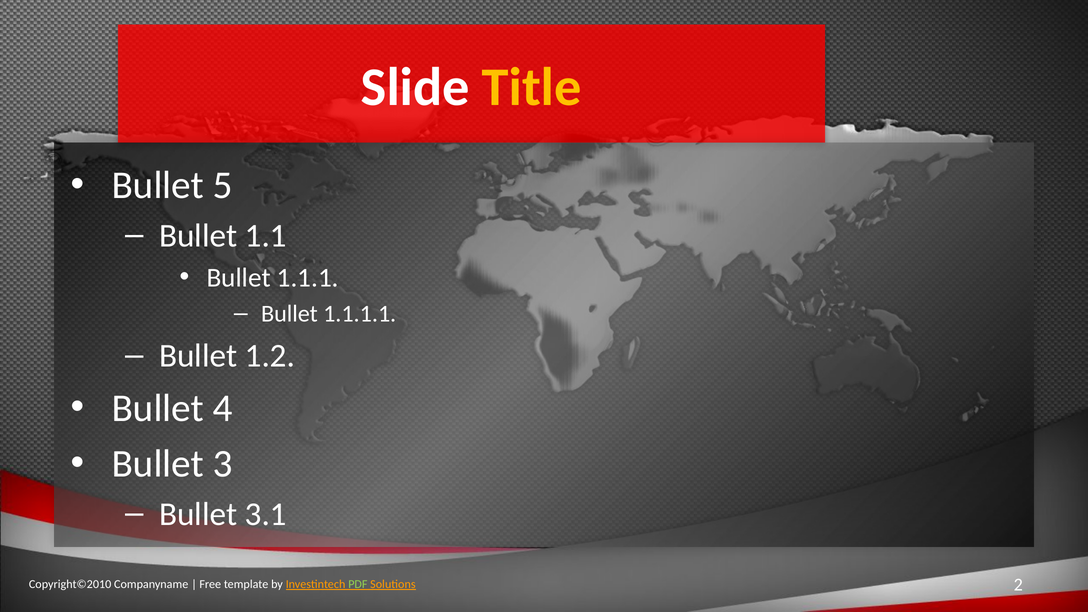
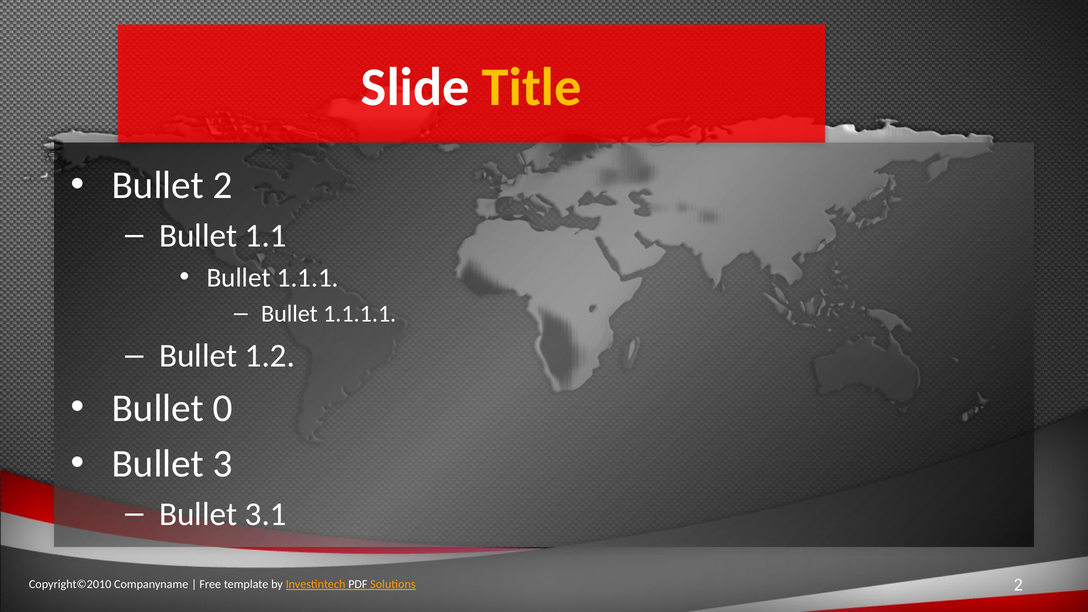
Bullet 5: 5 -> 2
4: 4 -> 0
PDF colour: light green -> white
